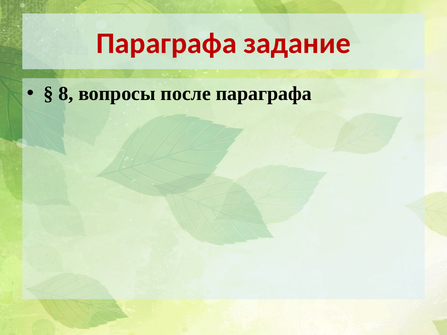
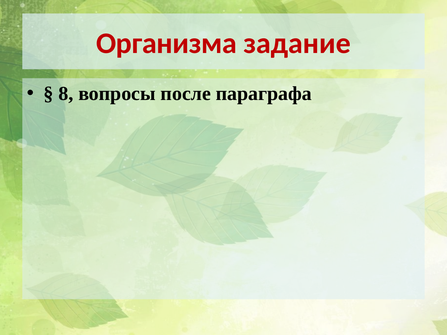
Параграфа at (166, 43): Параграфа -> Организма
